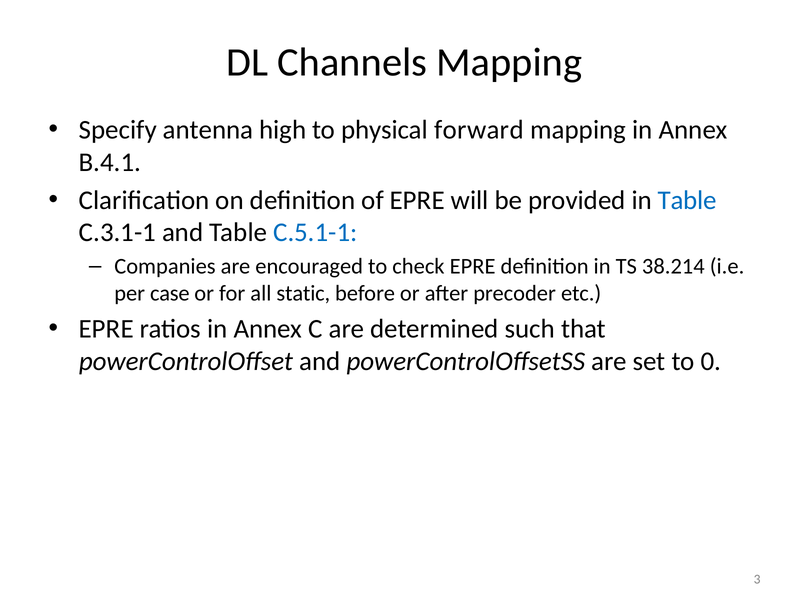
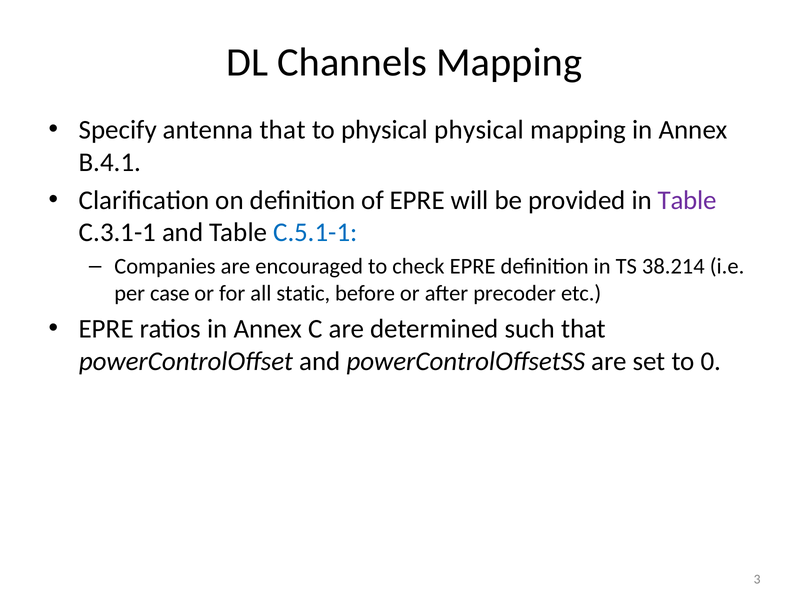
antenna high: high -> that
physical forward: forward -> physical
Table at (687, 200) colour: blue -> purple
